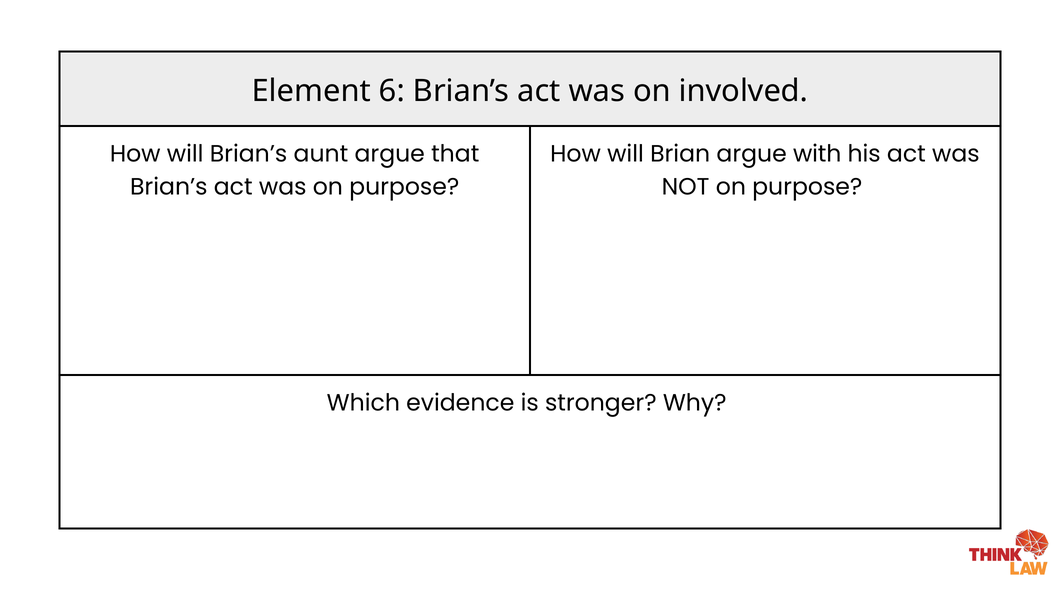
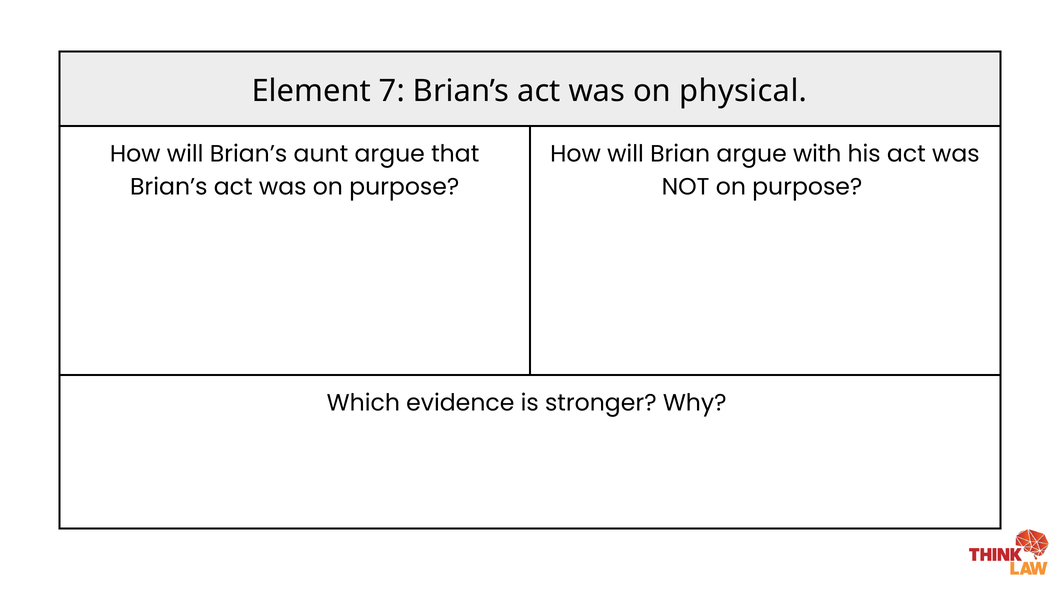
6: 6 -> 7
involved: involved -> physical
